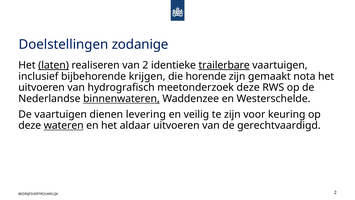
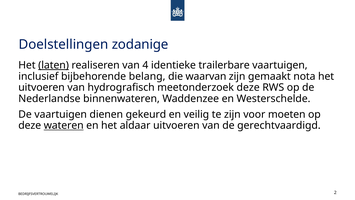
van 2: 2 -> 4
trailerbare underline: present -> none
krijgen: krijgen -> belang
horende: horende -> waarvan
binnenwateren underline: present -> none
levering: levering -> gekeurd
keuring: keuring -> moeten
